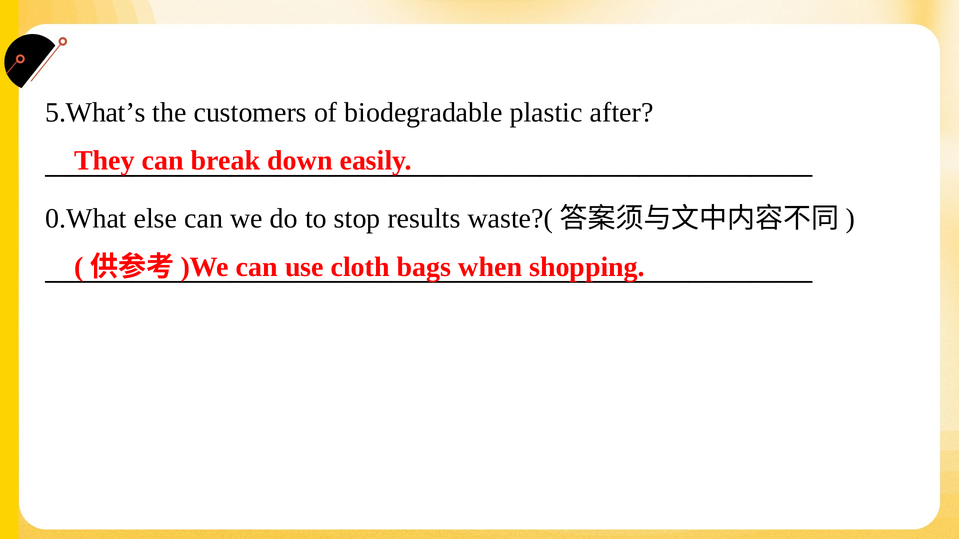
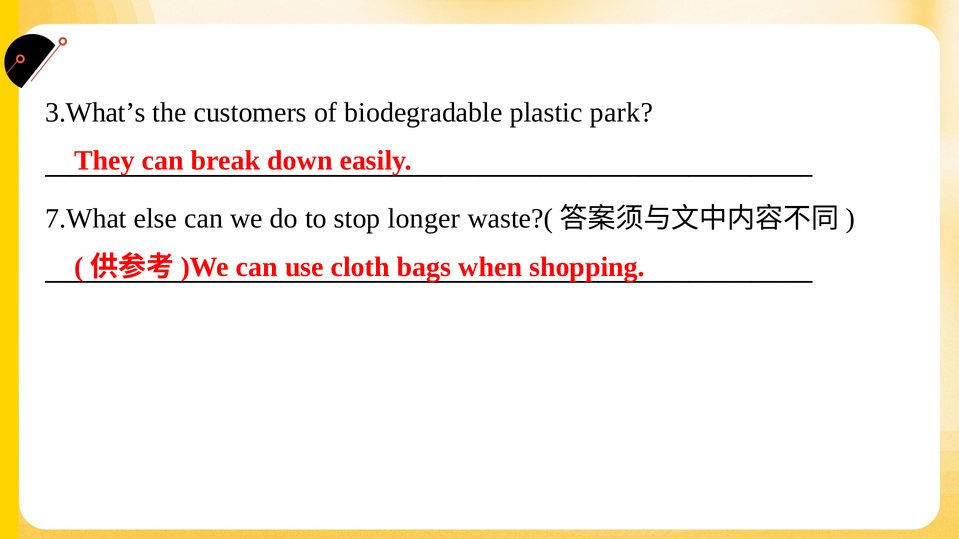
5.What’s: 5.What’s -> 3.What’s
after: after -> park
0.What: 0.What -> 7.What
results: results -> longer
